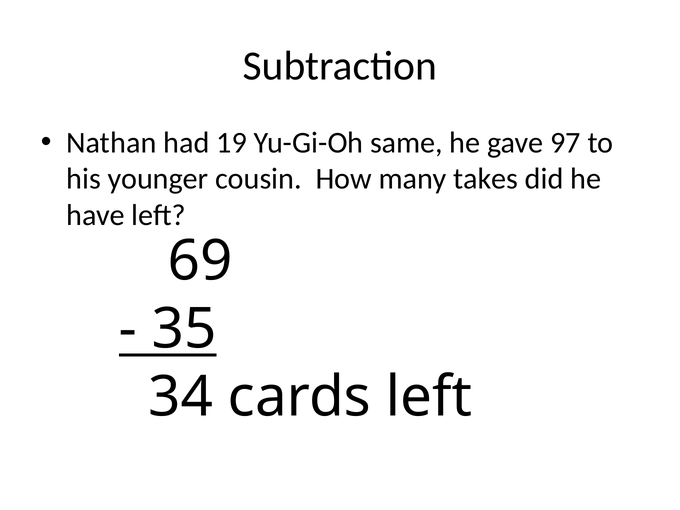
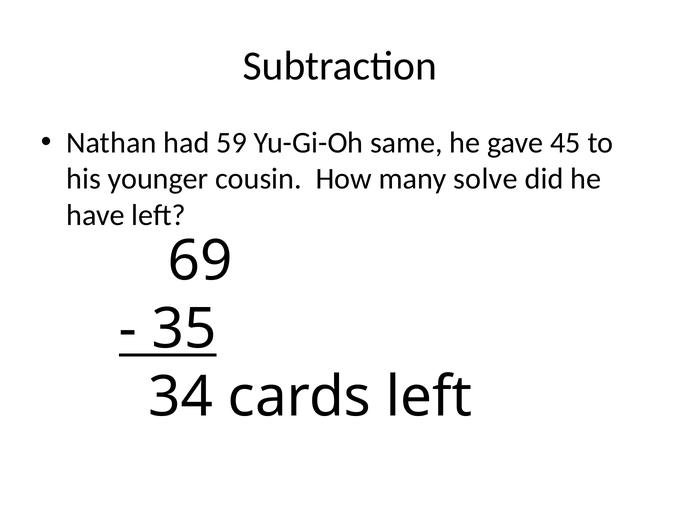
19: 19 -> 59
97: 97 -> 45
takes: takes -> solve
